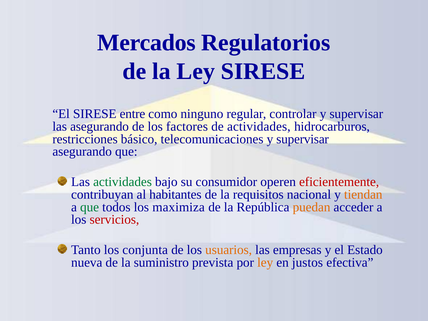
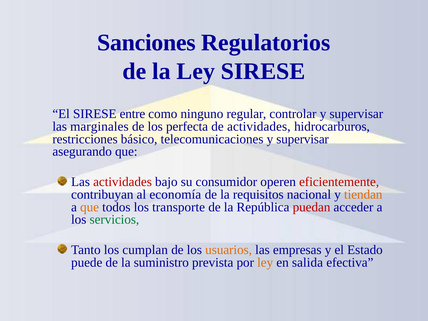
Mercados: Mercados -> Sanciones
las asegurando: asegurando -> marginales
factores: factores -> perfecta
actividades at (123, 182) colour: green -> red
habitantes: habitantes -> economía
que at (90, 207) colour: green -> orange
maximiza: maximiza -> transporte
puedan colour: orange -> red
servicios colour: red -> green
conjunta: conjunta -> cumplan
nueva: nueva -> puede
justos: justos -> salida
